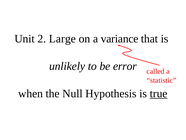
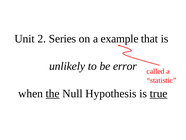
Large: Large -> Series
variance: variance -> example
the underline: none -> present
